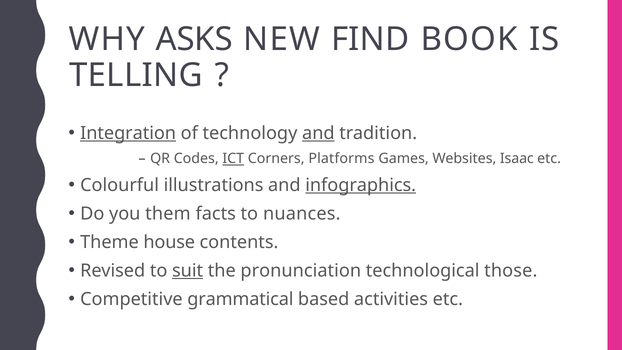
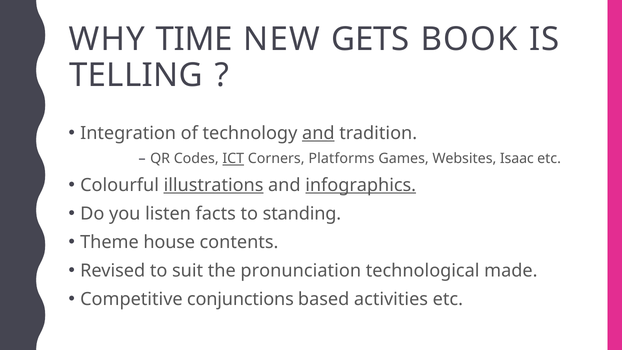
ASKS: ASKS -> TIME
FIND: FIND -> GETS
Integration underline: present -> none
illustrations underline: none -> present
them: them -> listen
nuances: nuances -> standing
suit underline: present -> none
those: those -> made
grammatical: grammatical -> conjunctions
